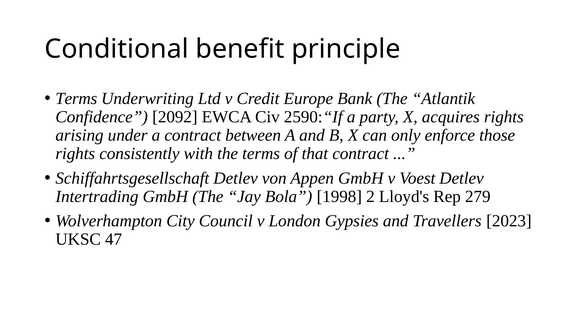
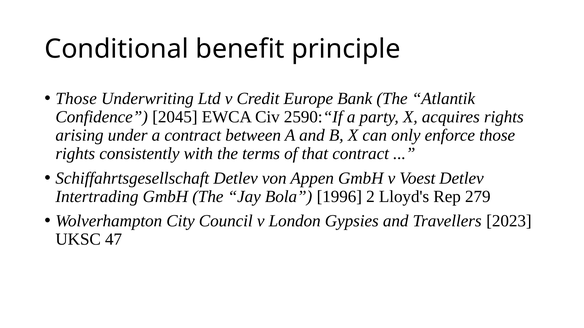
Terms at (76, 99): Terms -> Those
2092: 2092 -> 2045
1998: 1998 -> 1996
